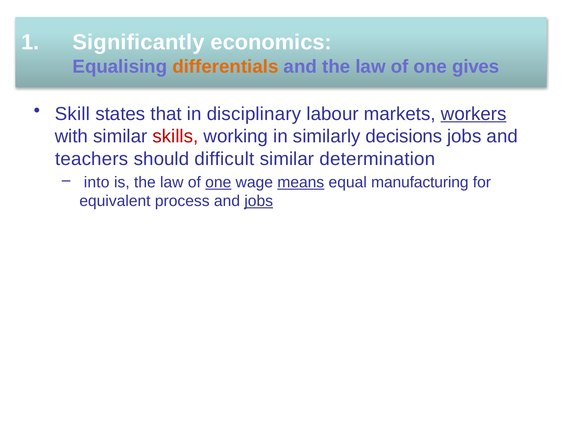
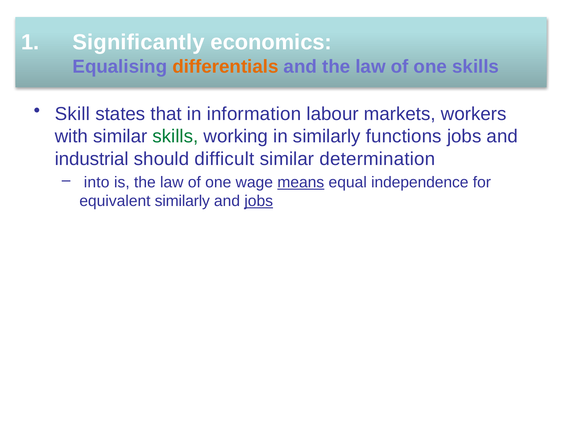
one gives: gives -> skills
disciplinary: disciplinary -> information
workers underline: present -> none
skills at (175, 136) colour: red -> green
decisions: decisions -> functions
teachers: teachers -> industrial
one at (218, 182) underline: present -> none
manufacturing: manufacturing -> independence
equivalent process: process -> similarly
